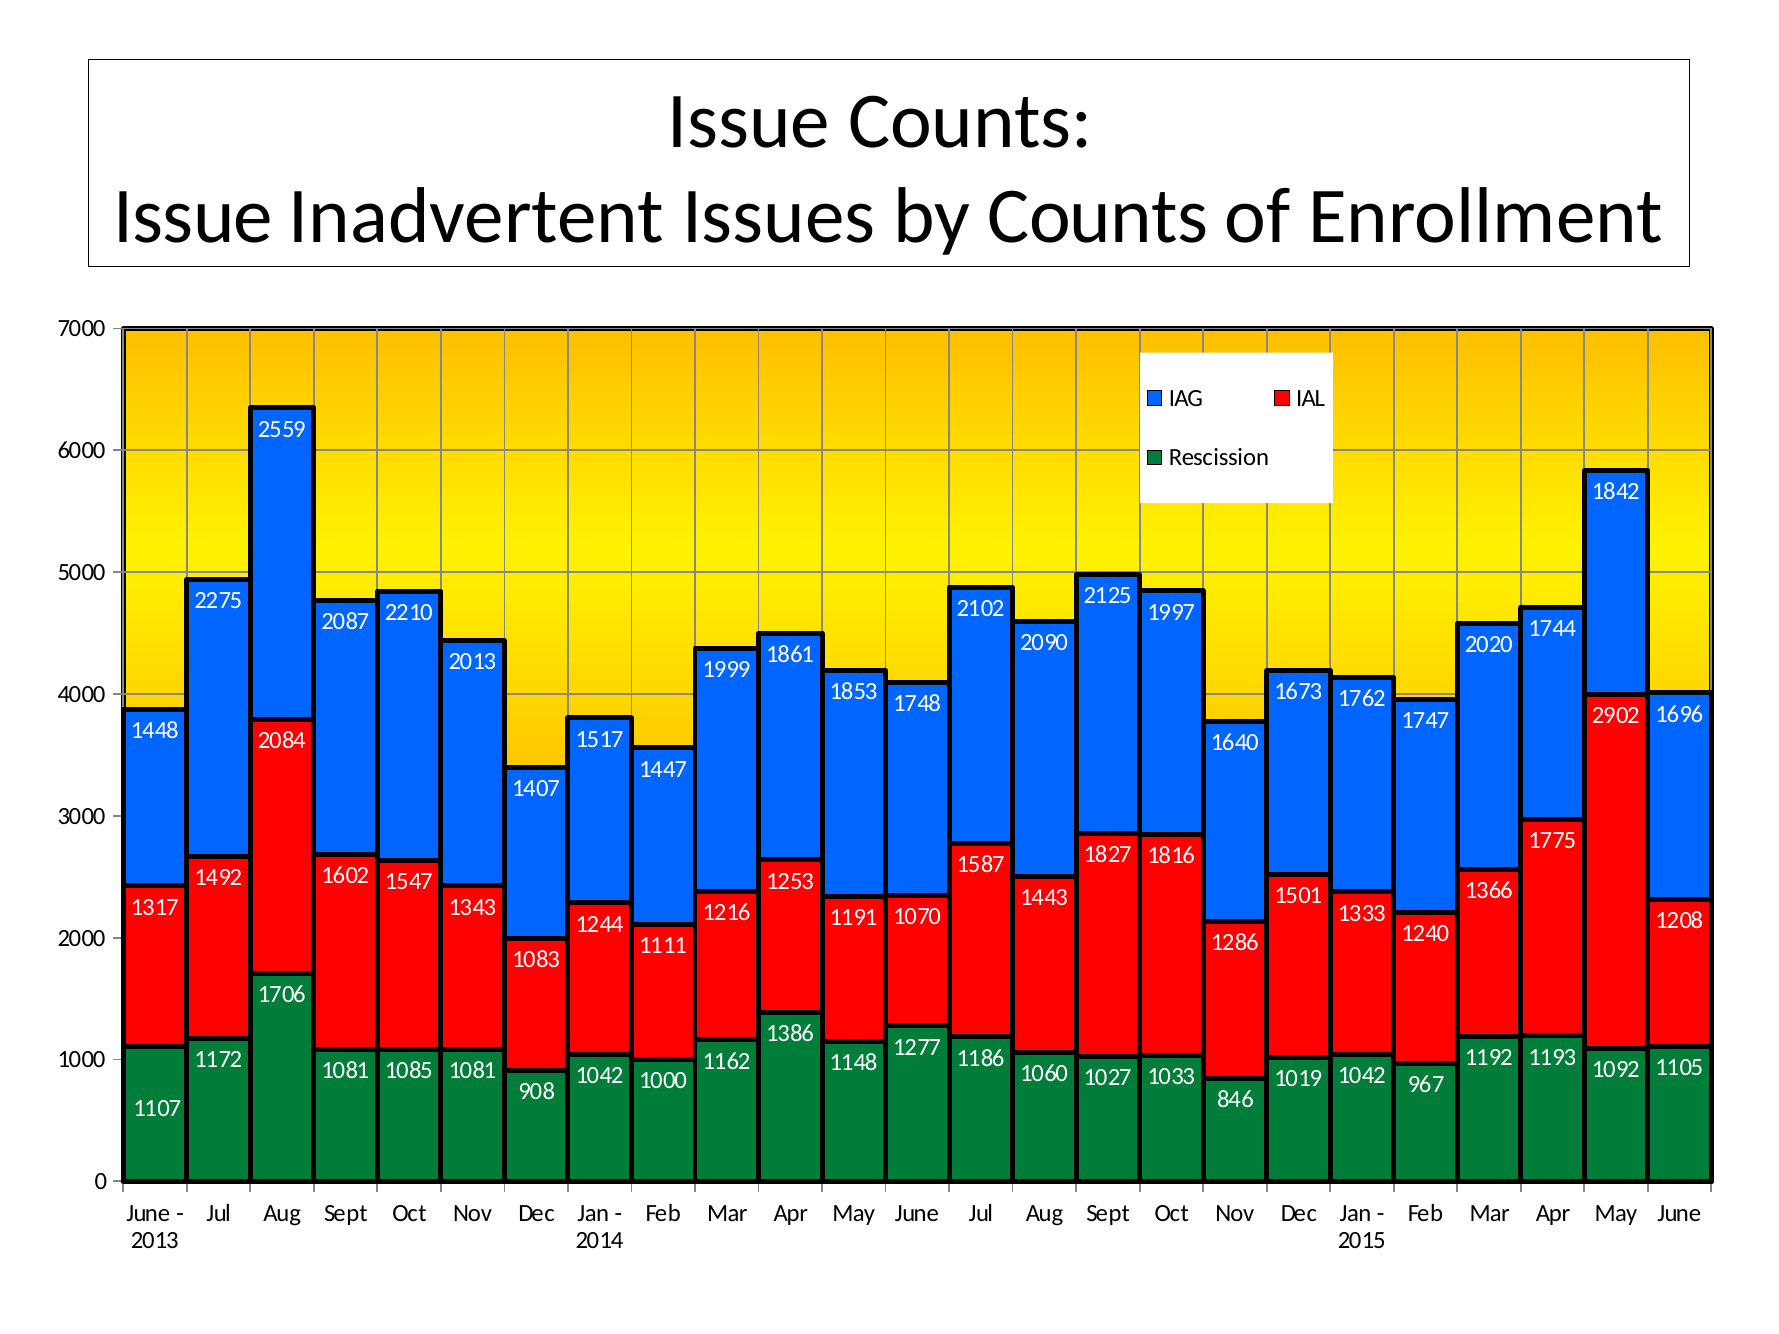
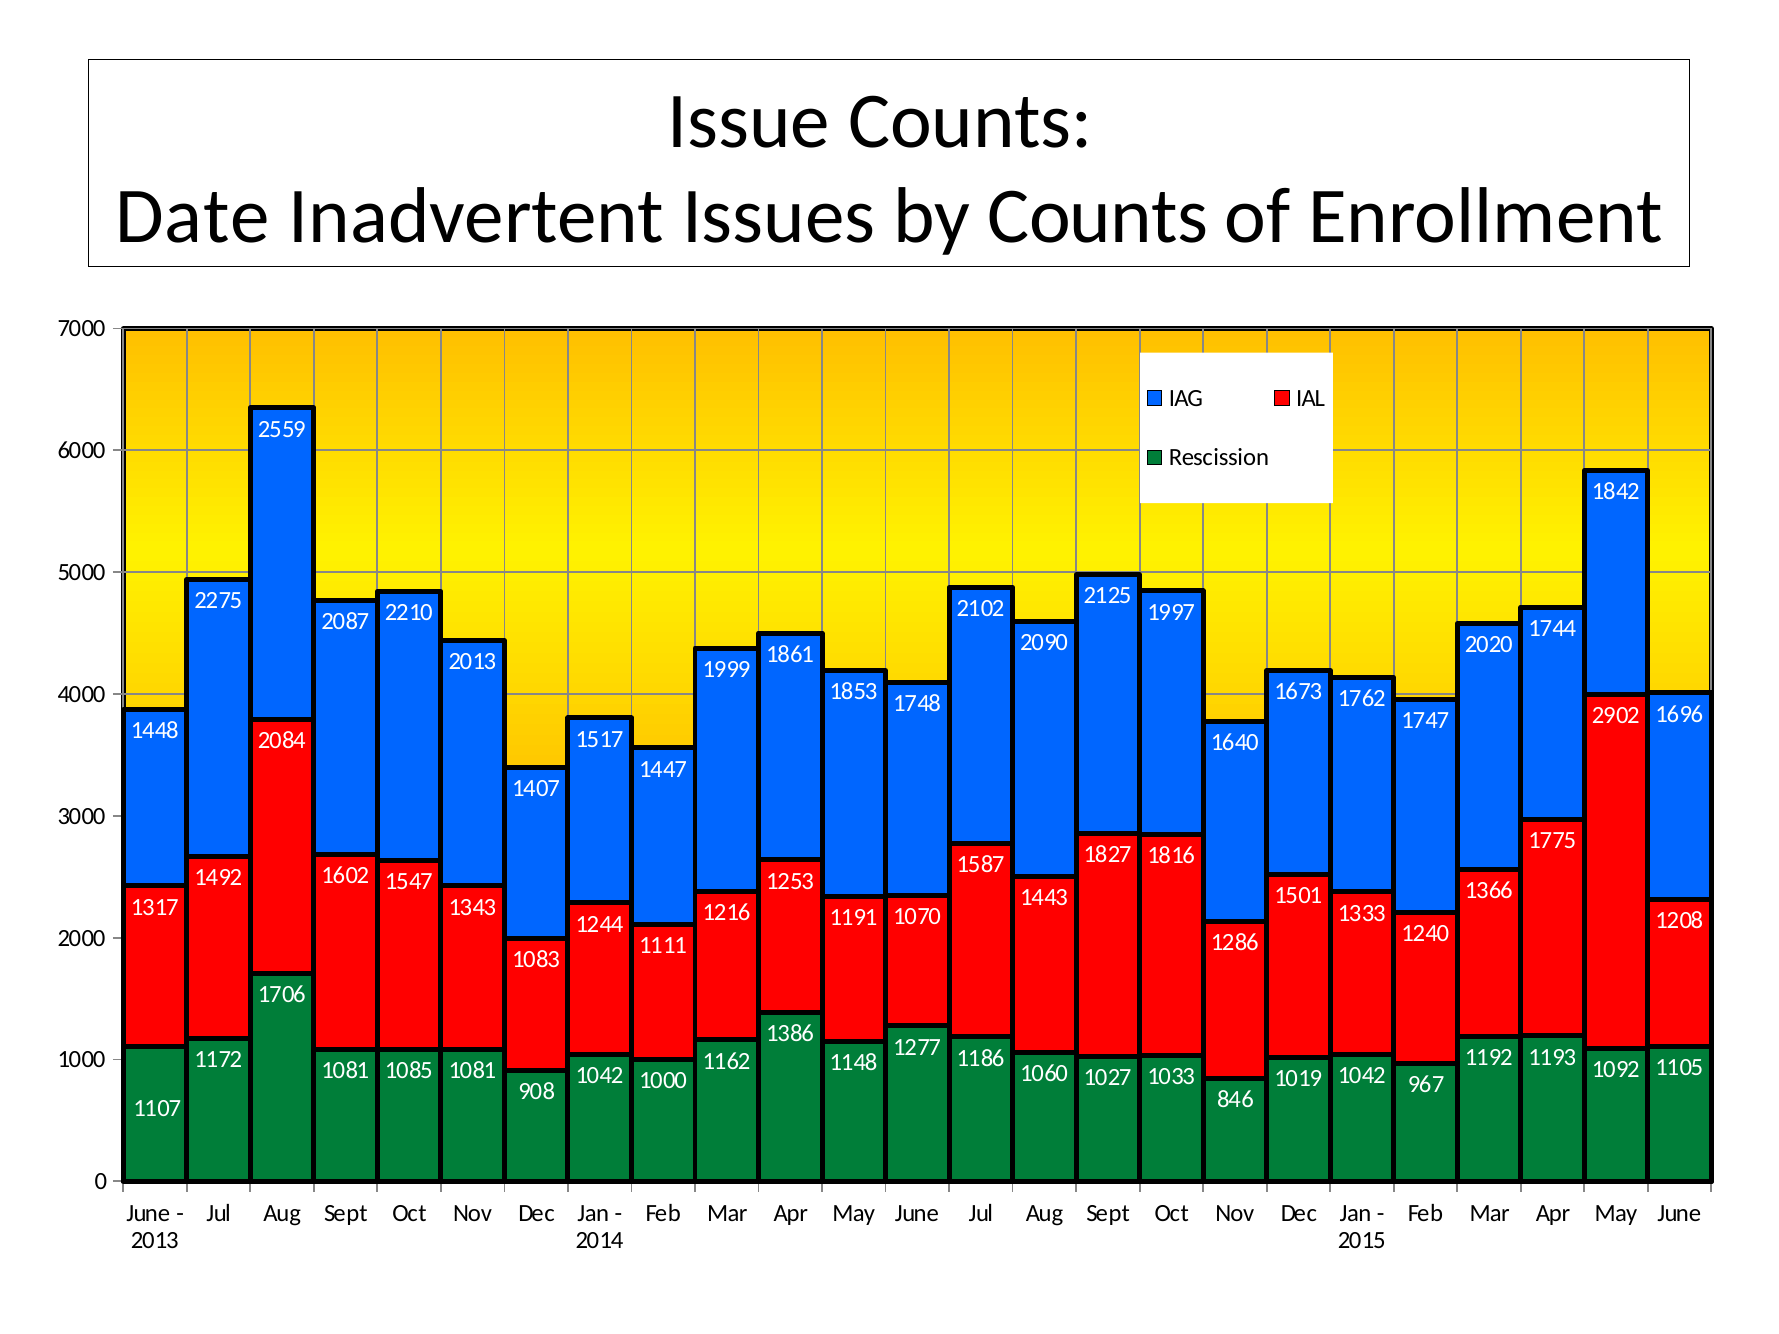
Issue at (193, 216): Issue -> Date
